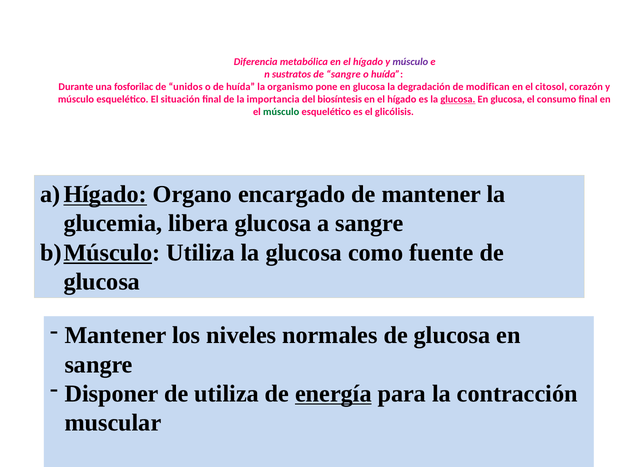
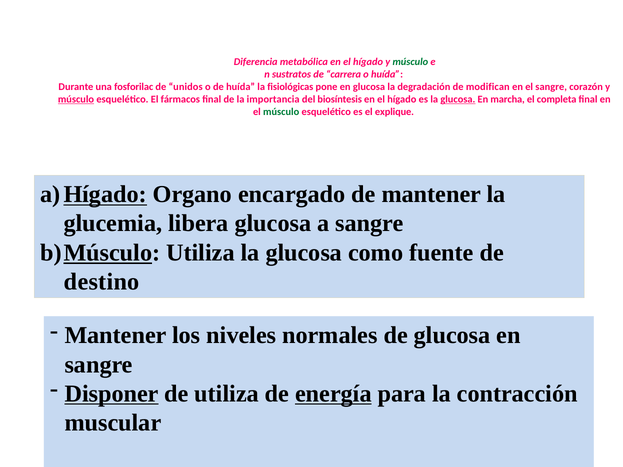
músculo at (410, 62) colour: purple -> green
de sangre: sangre -> carrera
la organismo: organismo -> fisiológicas
el citosol: citosol -> sangre
músculo at (76, 99) underline: none -> present
El situación: situación -> fármacos
glucosa at (508, 99): glucosa -> marcha
consumo: consumo -> completa
glicólisis: glicólisis -> explique
glucosa at (102, 282): glucosa -> destino
Disponer underline: none -> present
